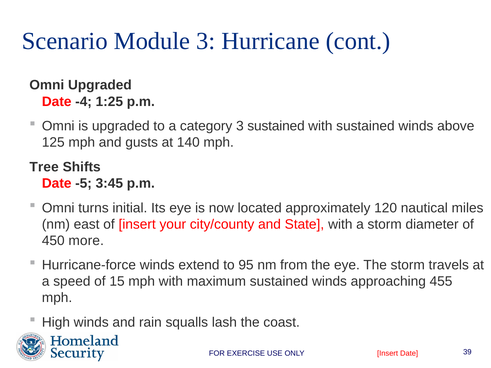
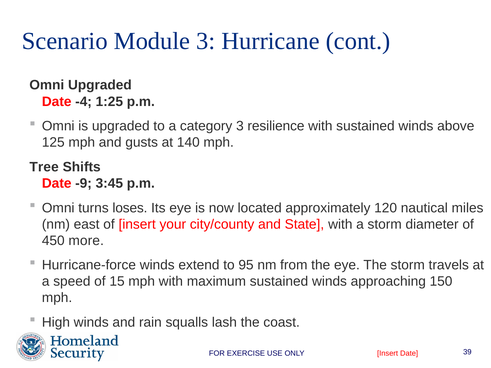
3 sustained: sustained -> resilience
-5: -5 -> -9
initial: initial -> loses
455: 455 -> 150
